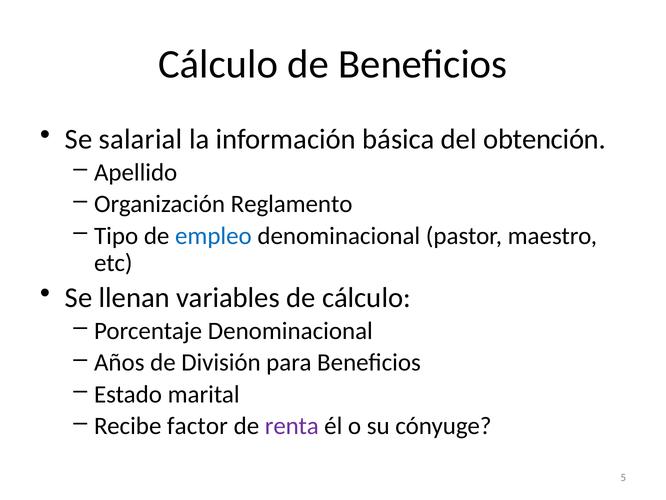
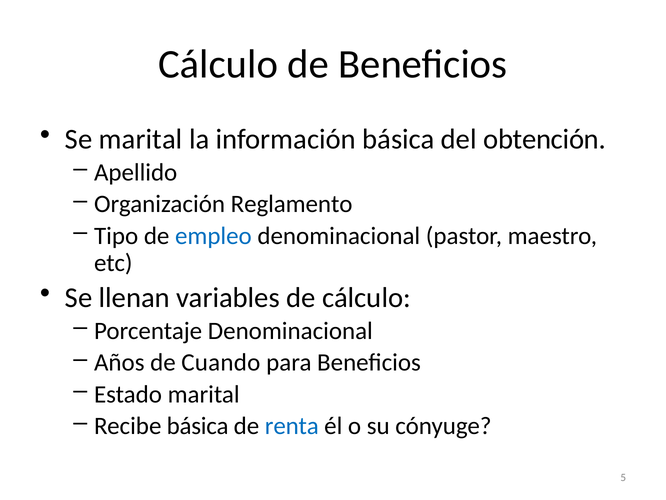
Se salarial: salarial -> marital
División: División -> Cuando
Recibe factor: factor -> básica
renta colour: purple -> blue
